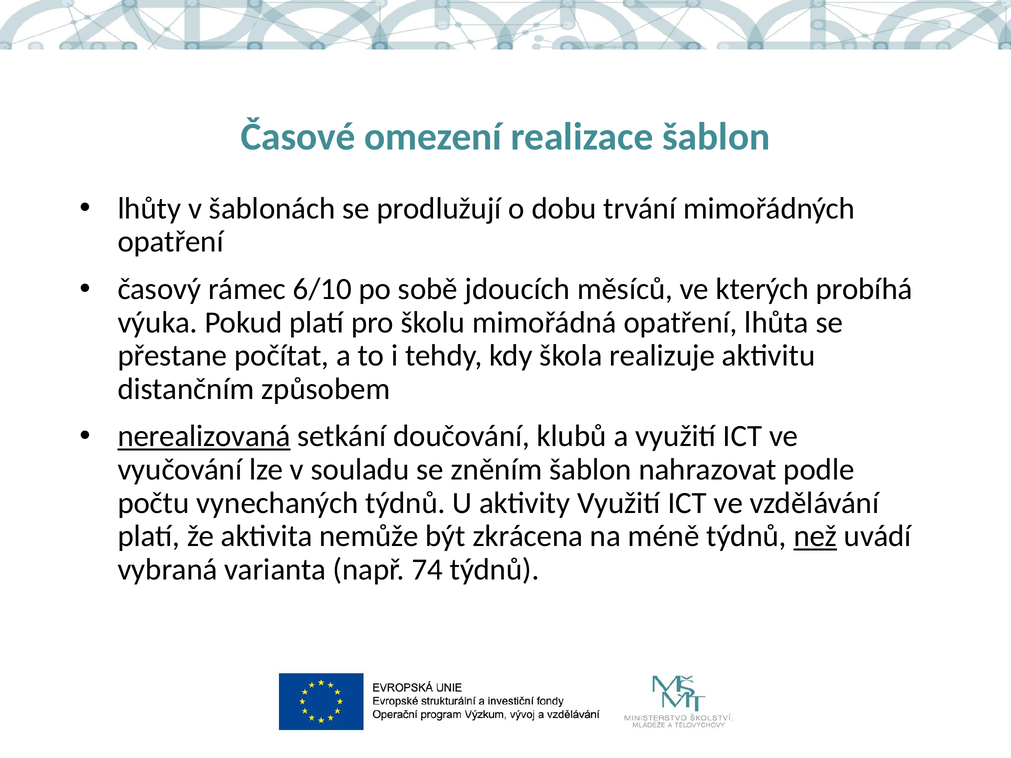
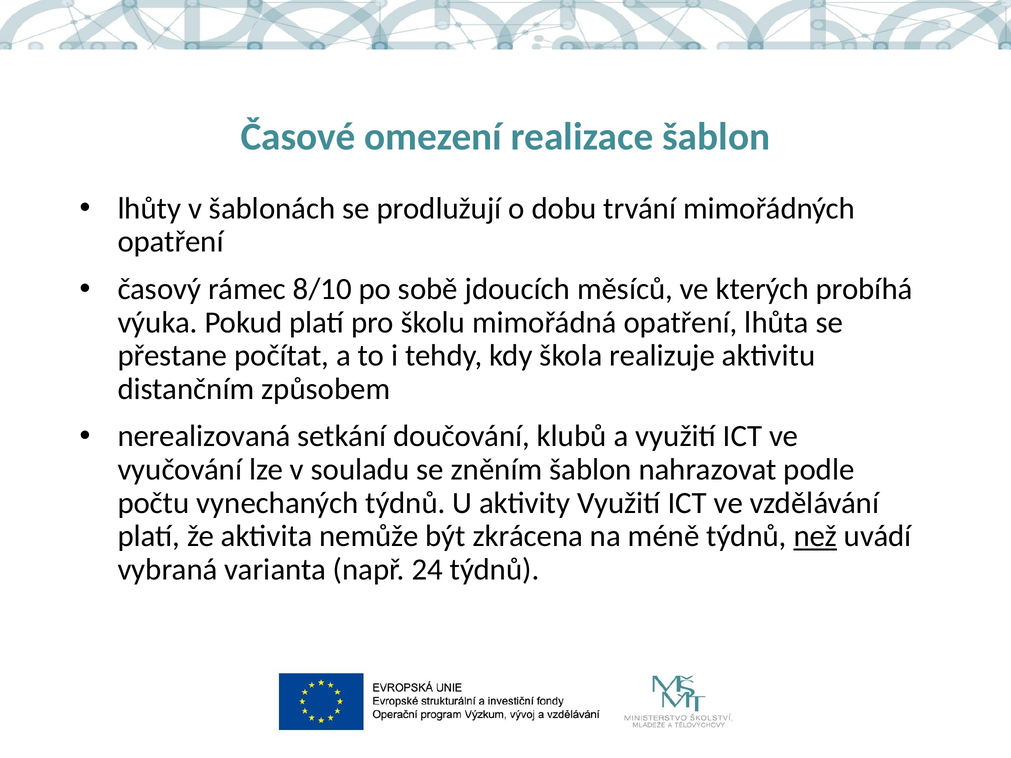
6/10: 6/10 -> 8/10
nerealizovaná underline: present -> none
74: 74 -> 24
